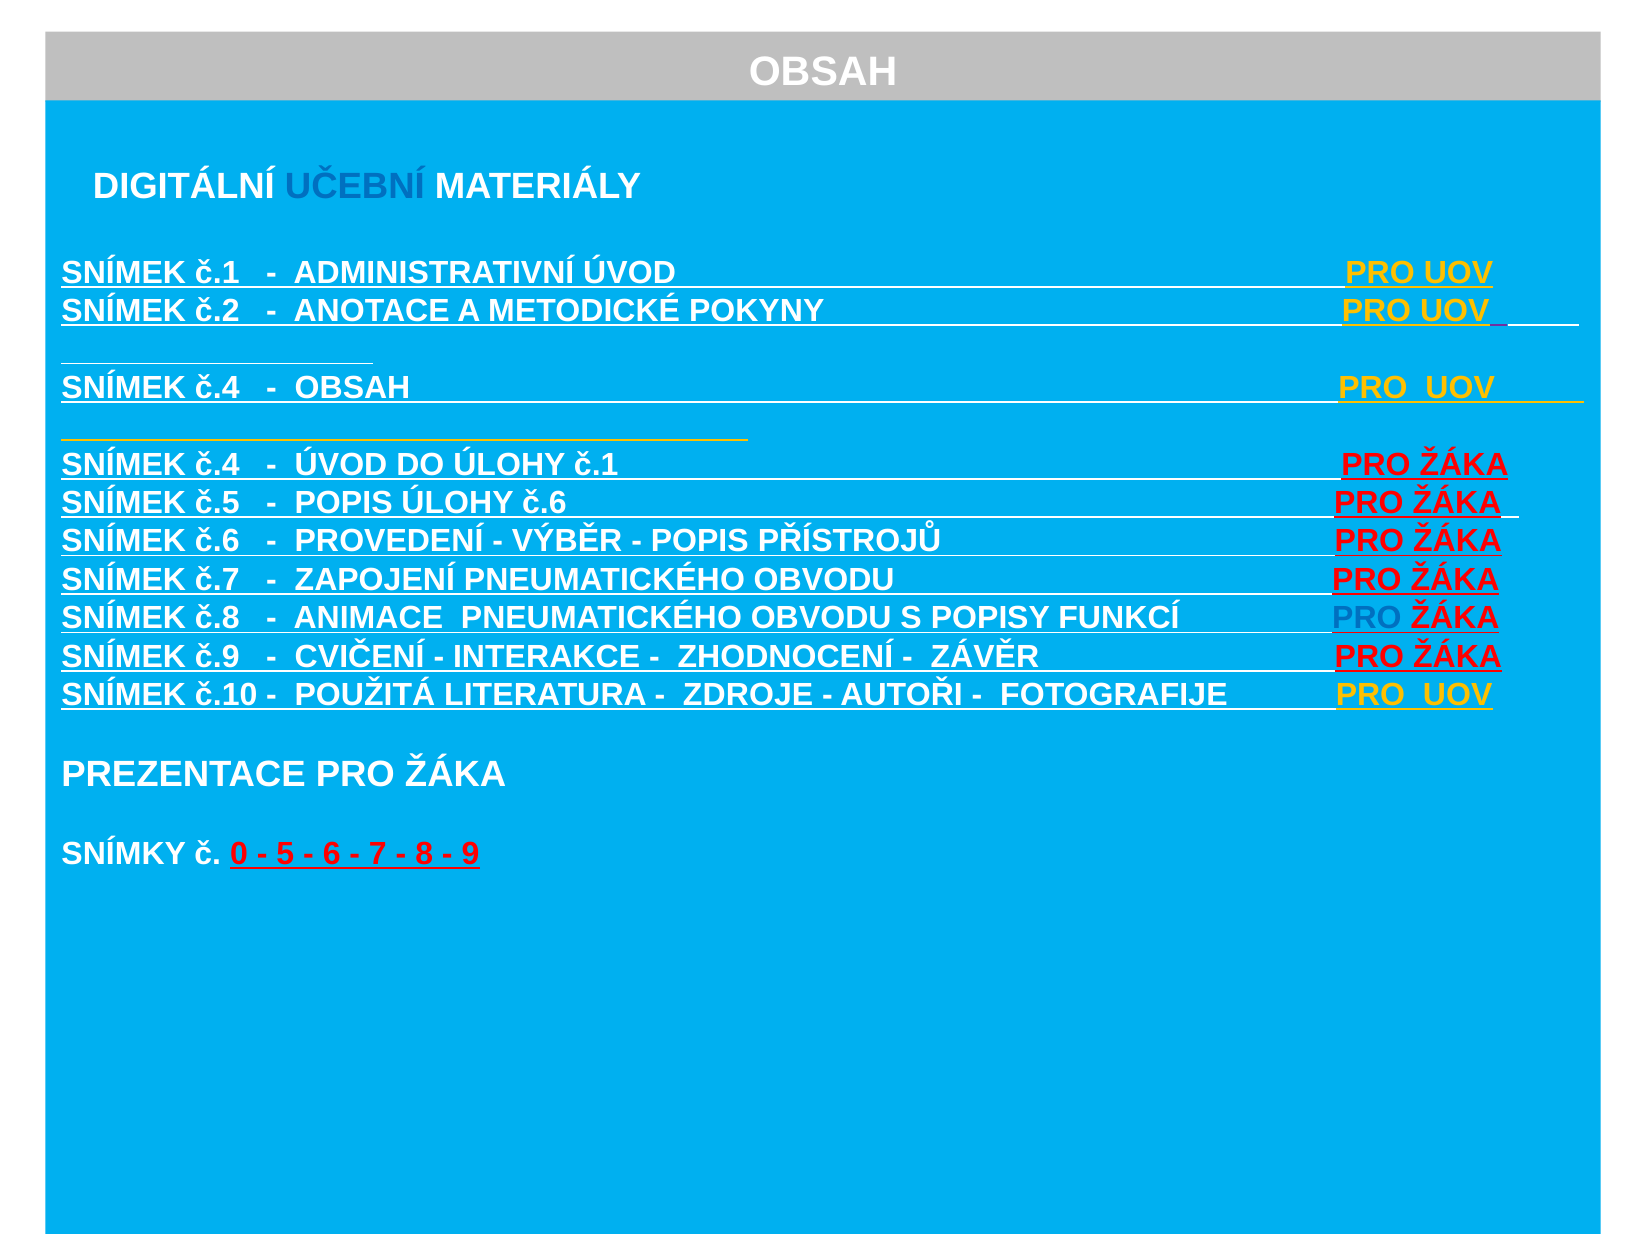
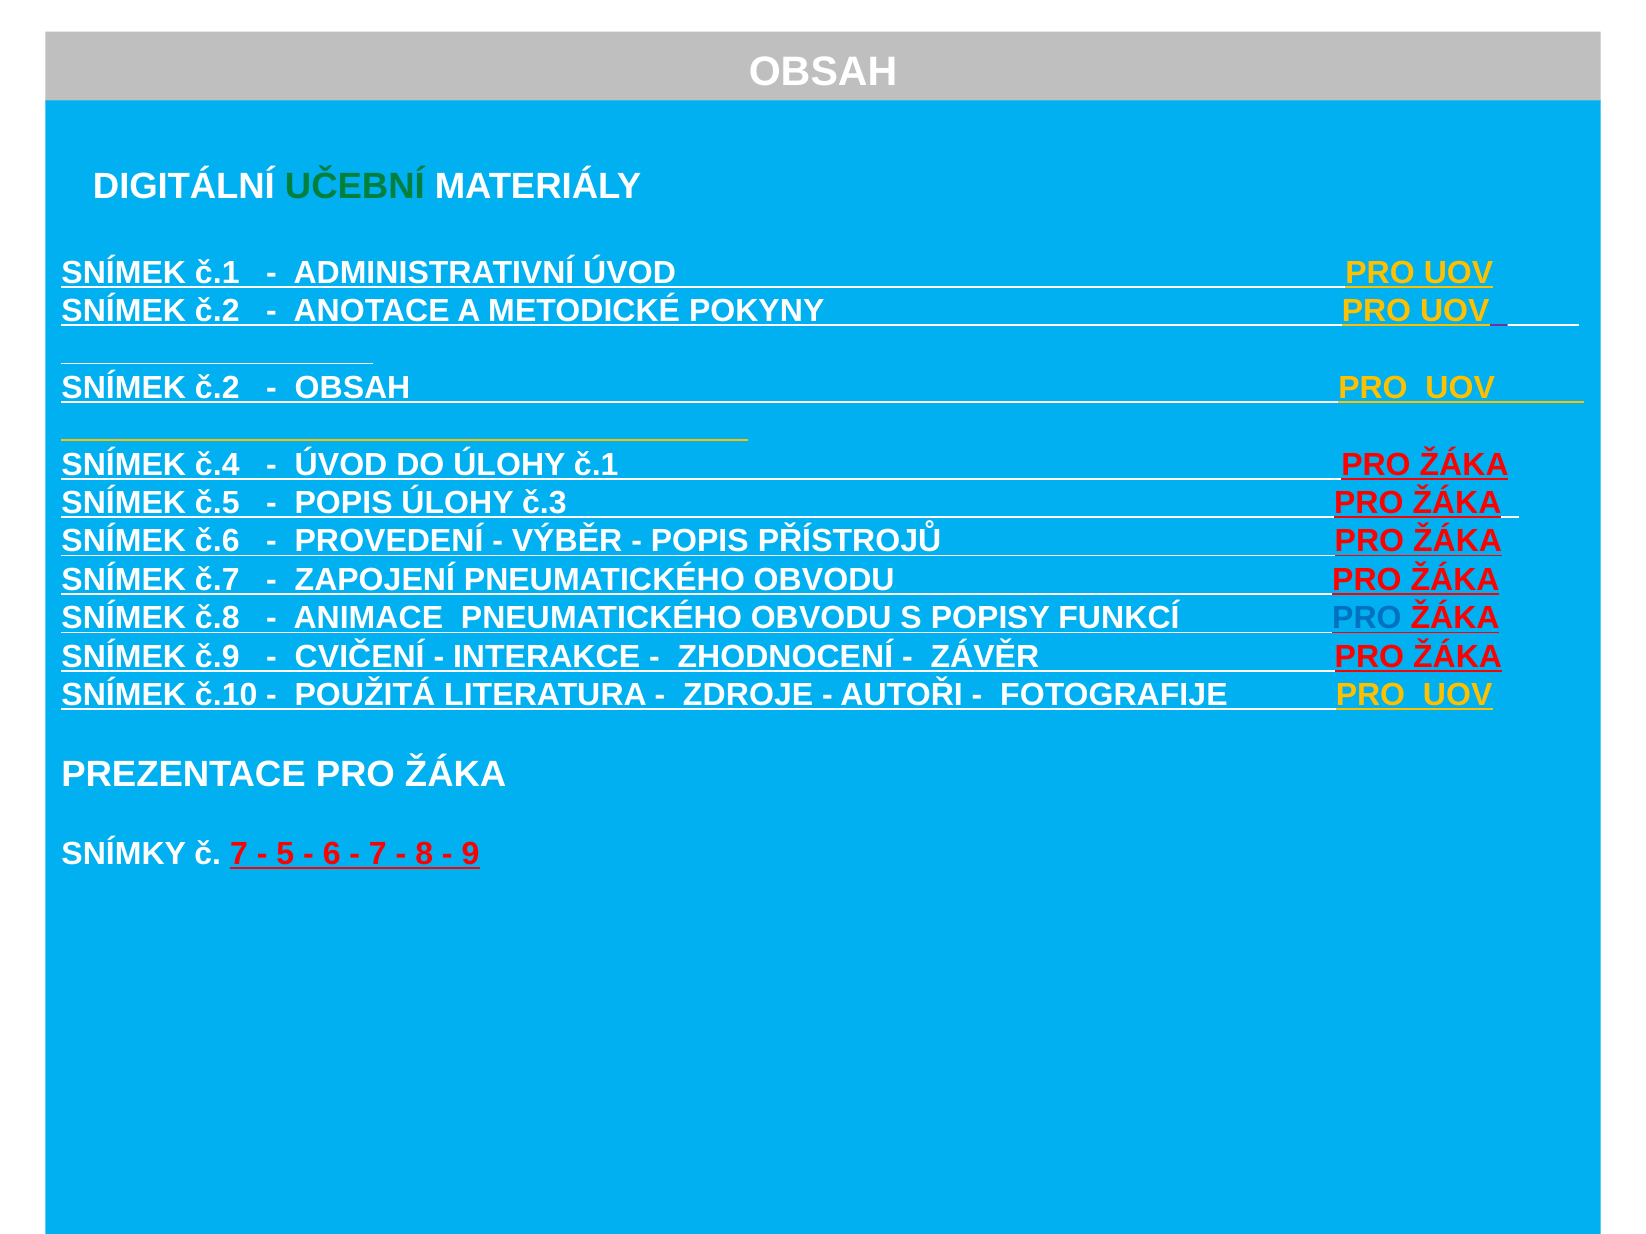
UČEBNÍ colour: blue -> green
č.4 at (217, 388): č.4 -> č.2
ÚLOHY č.6: č.6 -> č.3
č 0: 0 -> 7
